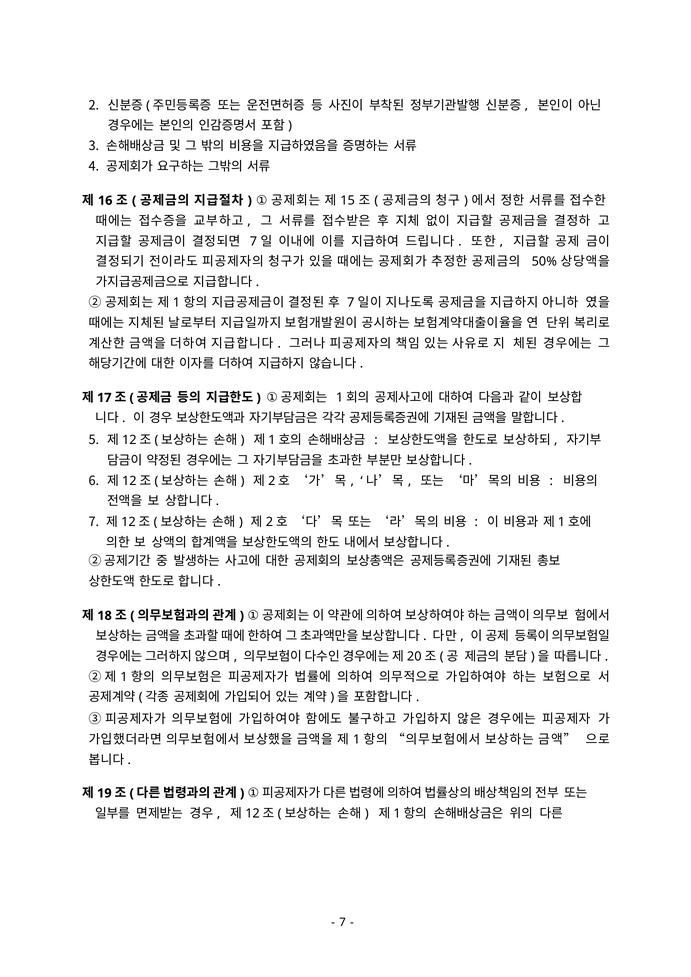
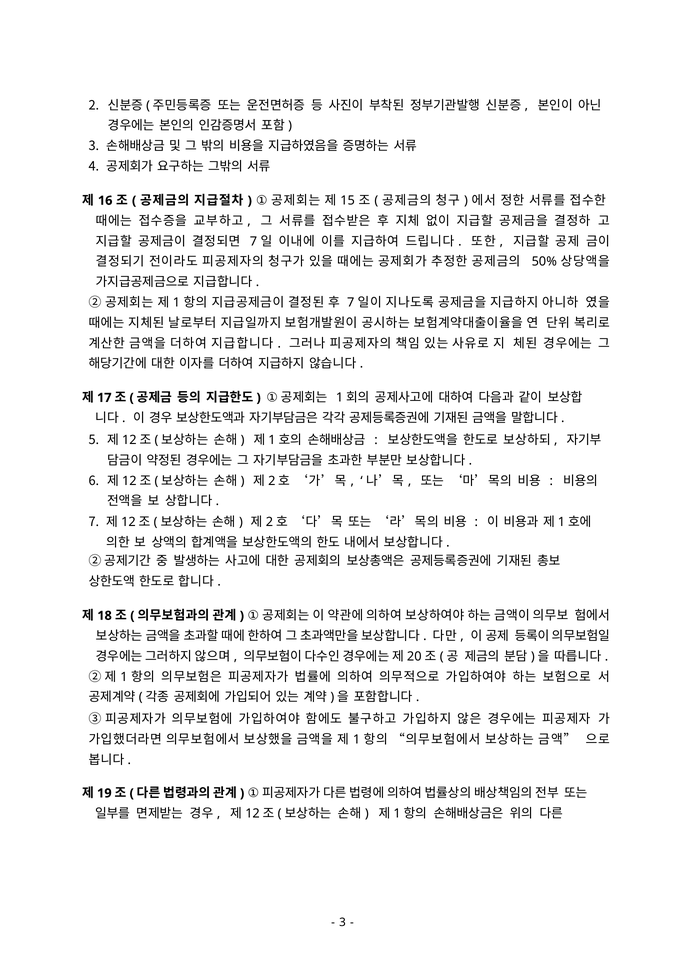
7 at (343, 922): 7 -> 3
